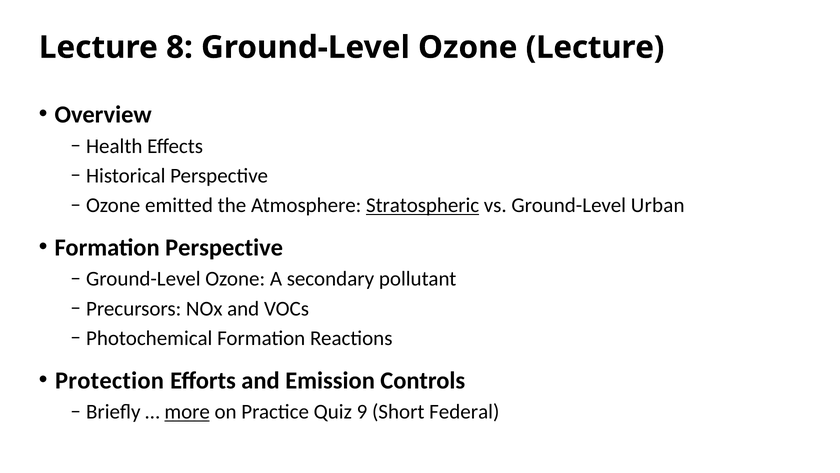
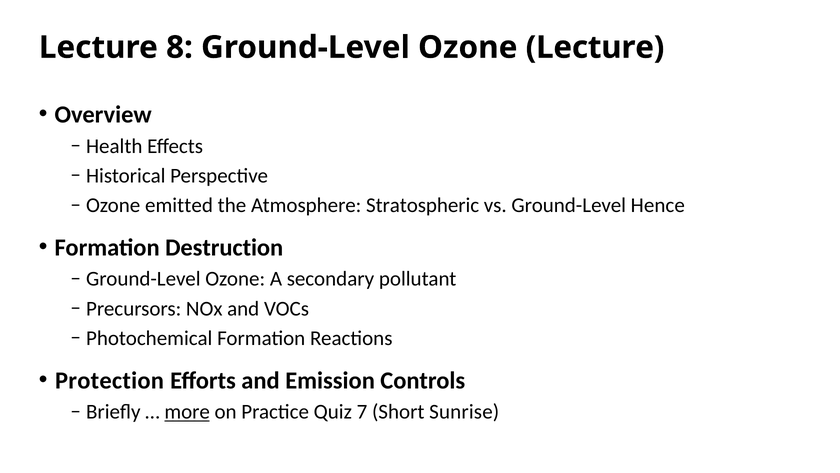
Stratospheric underline: present -> none
Urban: Urban -> Hence
Formation Perspective: Perspective -> Destruction
9: 9 -> 7
Federal: Federal -> Sunrise
